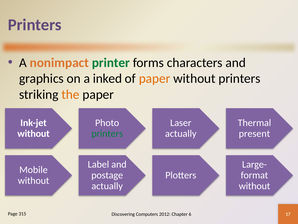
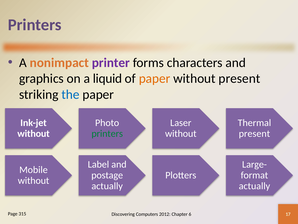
printer colour: green -> purple
inked: inked -> liquid
without printers: printers -> present
the colour: orange -> blue
actually at (181, 133): actually -> without
without at (254, 186): without -> actually
